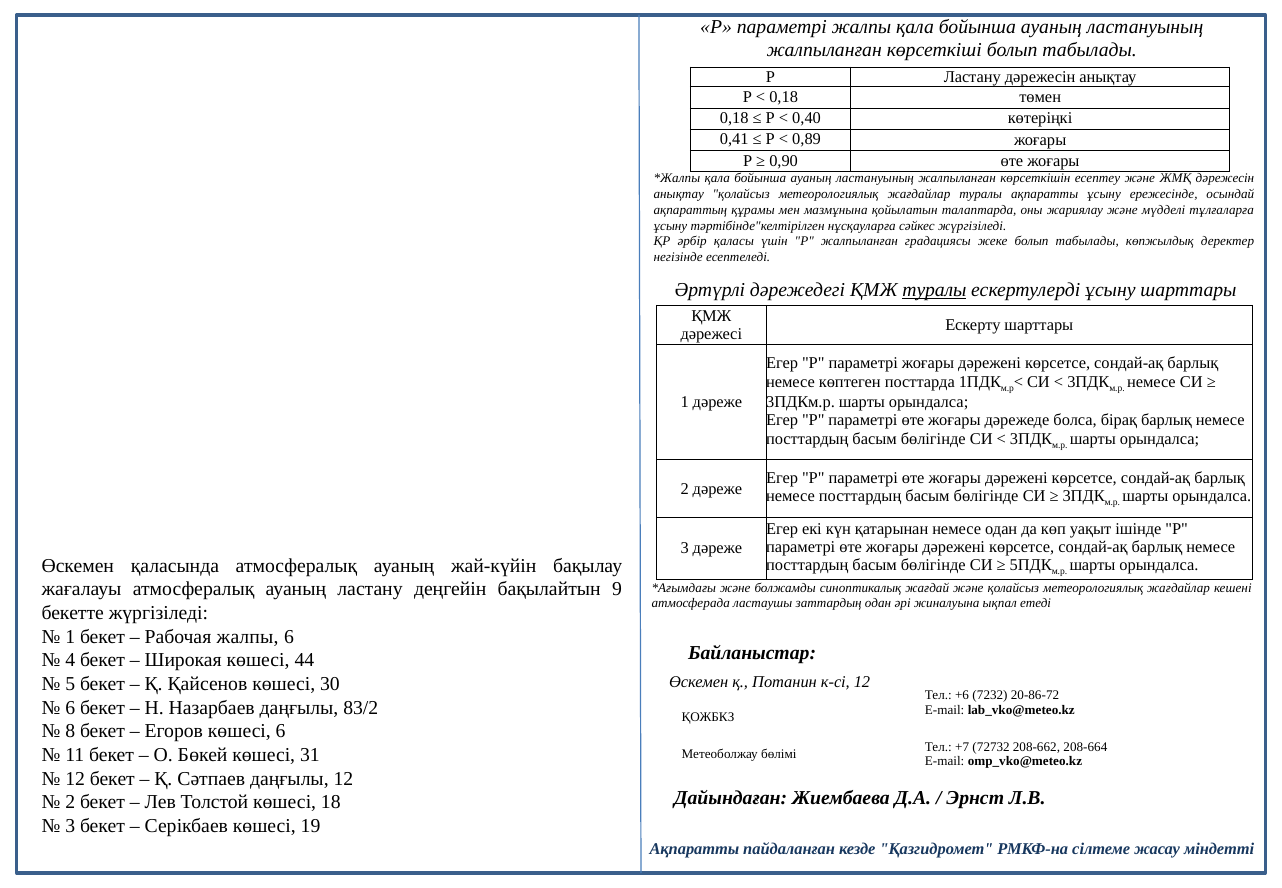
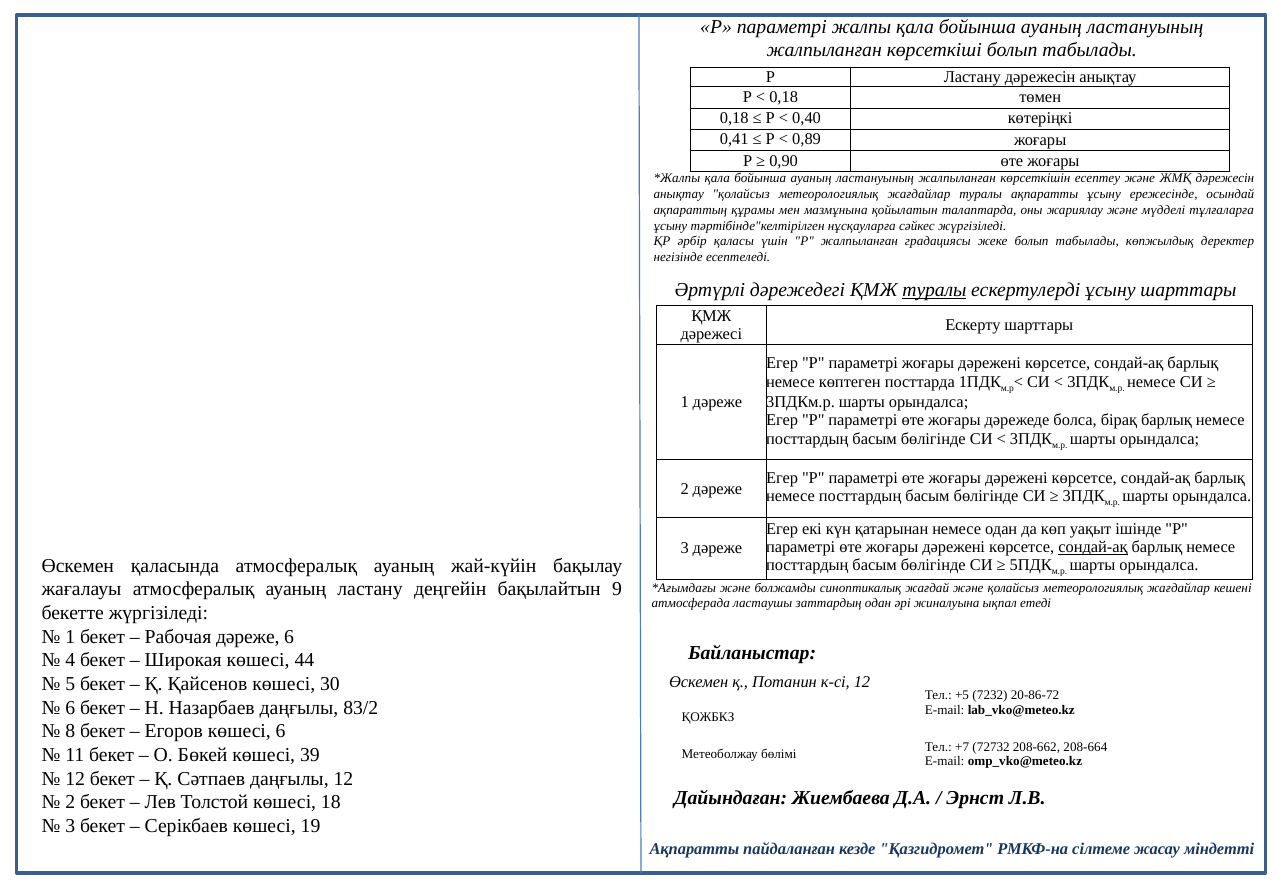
сондай-ақ at (1093, 547) underline: none -> present
Рабочая жалпы: жалпы -> дәреже
+6: +6 -> +5
31: 31 -> 39
